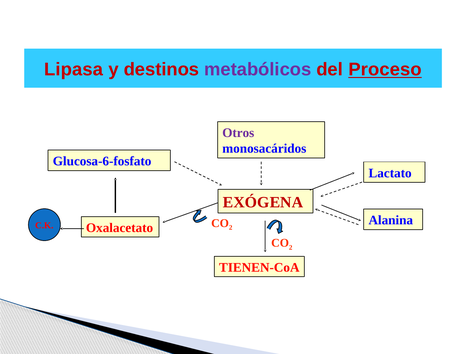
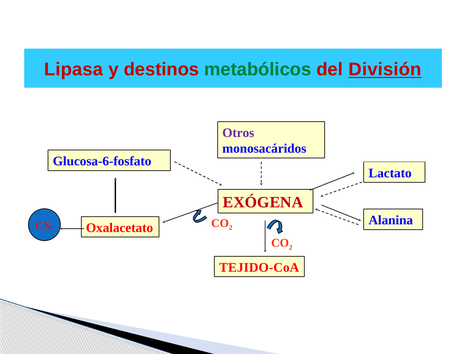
metabólicos colour: purple -> green
Proceso: Proceso -> División
TIENEN-CoA: TIENEN-CoA -> TEJIDO-CoA
